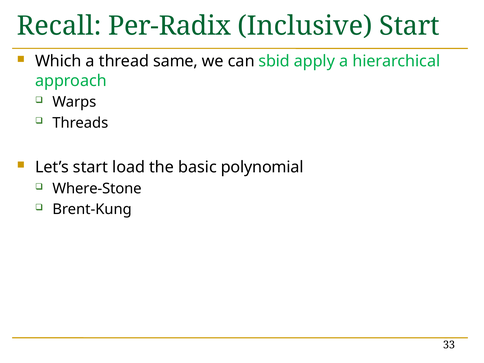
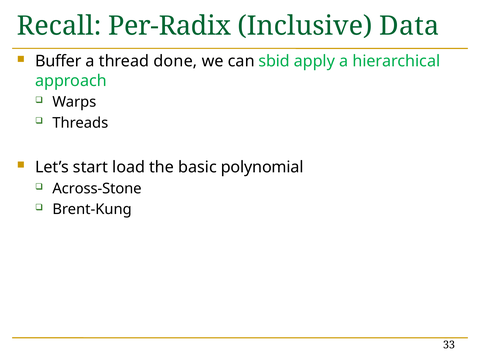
Inclusive Start: Start -> Data
Which: Which -> Buffer
same: same -> done
Where-Stone: Where-Stone -> Across-Stone
